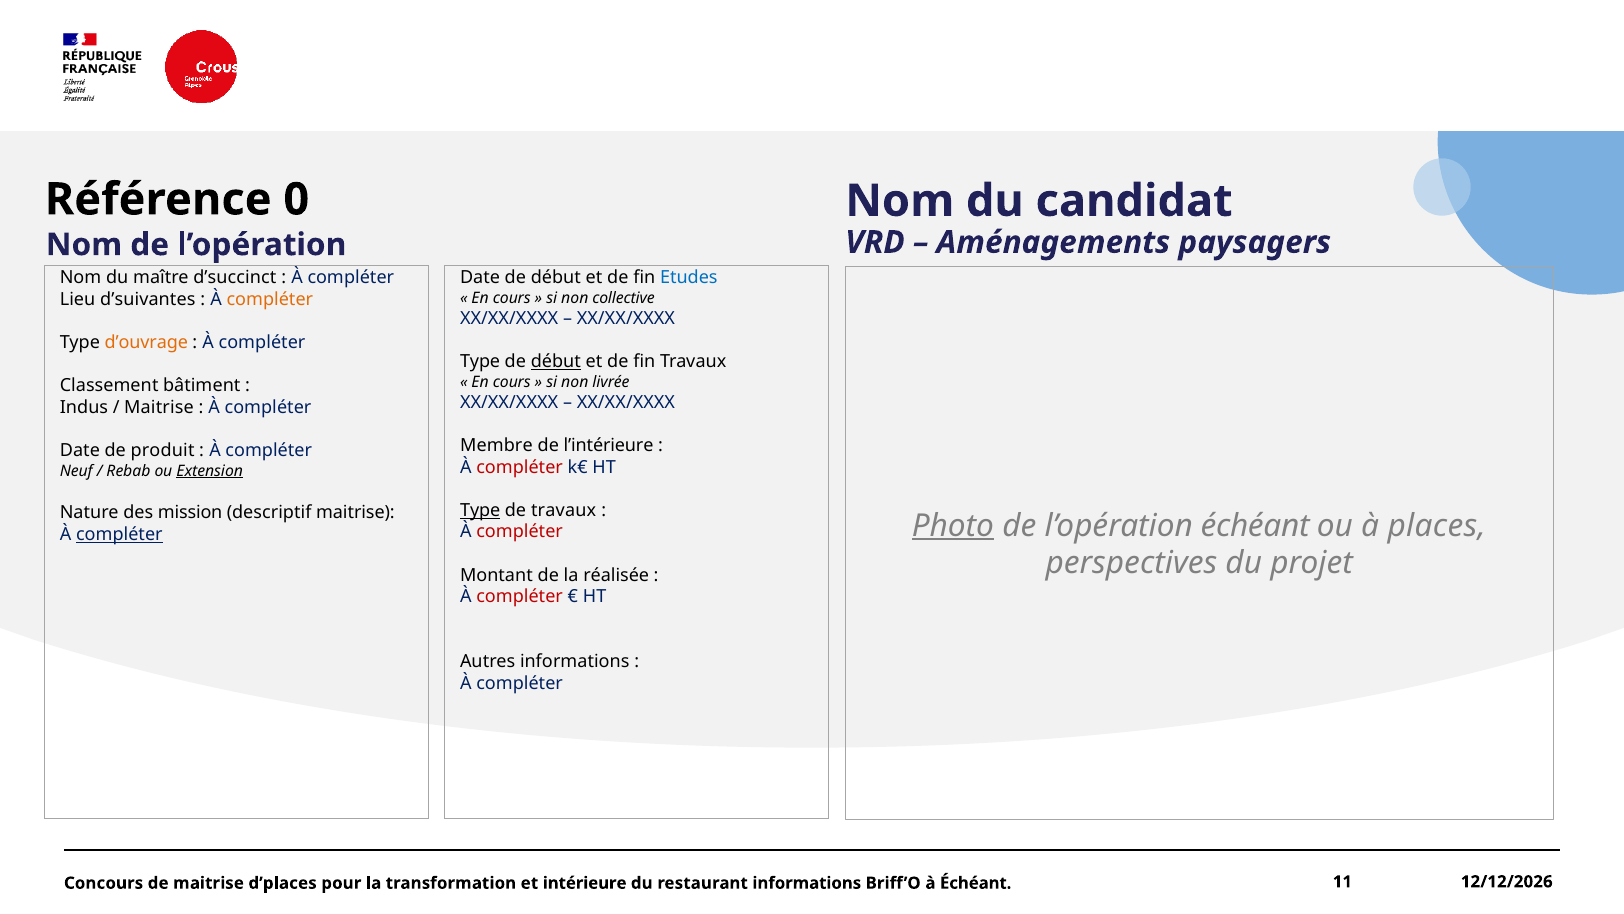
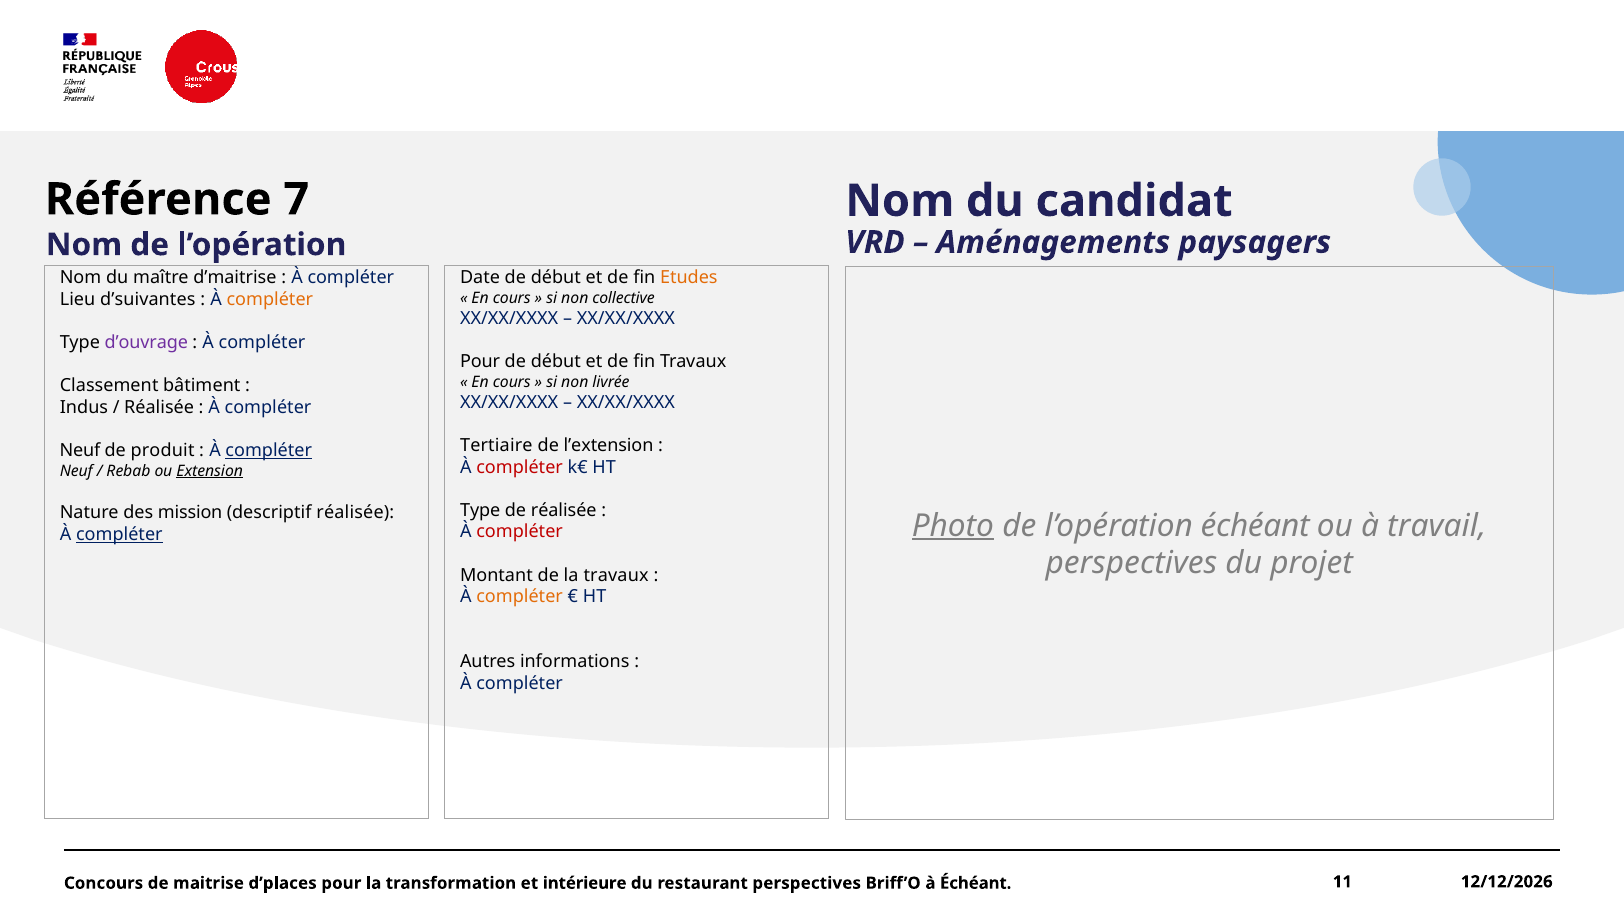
0: 0 -> 7
d’succinct: d’succinct -> d’maitrise
Etudes colour: blue -> orange
d’ouvrage colour: orange -> purple
Type at (480, 361): Type -> Pour
début at (556, 361) underline: present -> none
Maitrise at (159, 407): Maitrise -> Réalisée
Membre: Membre -> Tertiaire
l’intérieure: l’intérieure -> l’extension
Date at (80, 451): Date -> Neuf
compléter at (269, 451) underline: none -> present
Type at (480, 510) underline: present -> none
de travaux: travaux -> réalisée
descriptif maitrise: maitrise -> réalisée
places: places -> travail
la réalisée: réalisée -> travaux
compléter at (520, 597) colour: red -> orange
restaurant informations: informations -> perspectives
